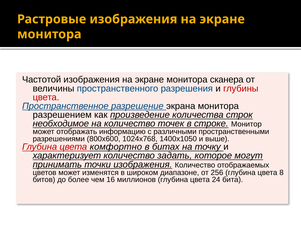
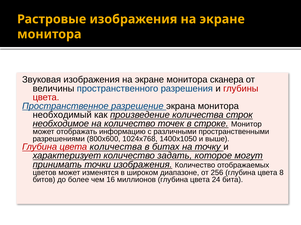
Частотой: Частотой -> Звуковая
разрешением: разрешением -> необходимый
цвета комфортно: комфортно -> количества
